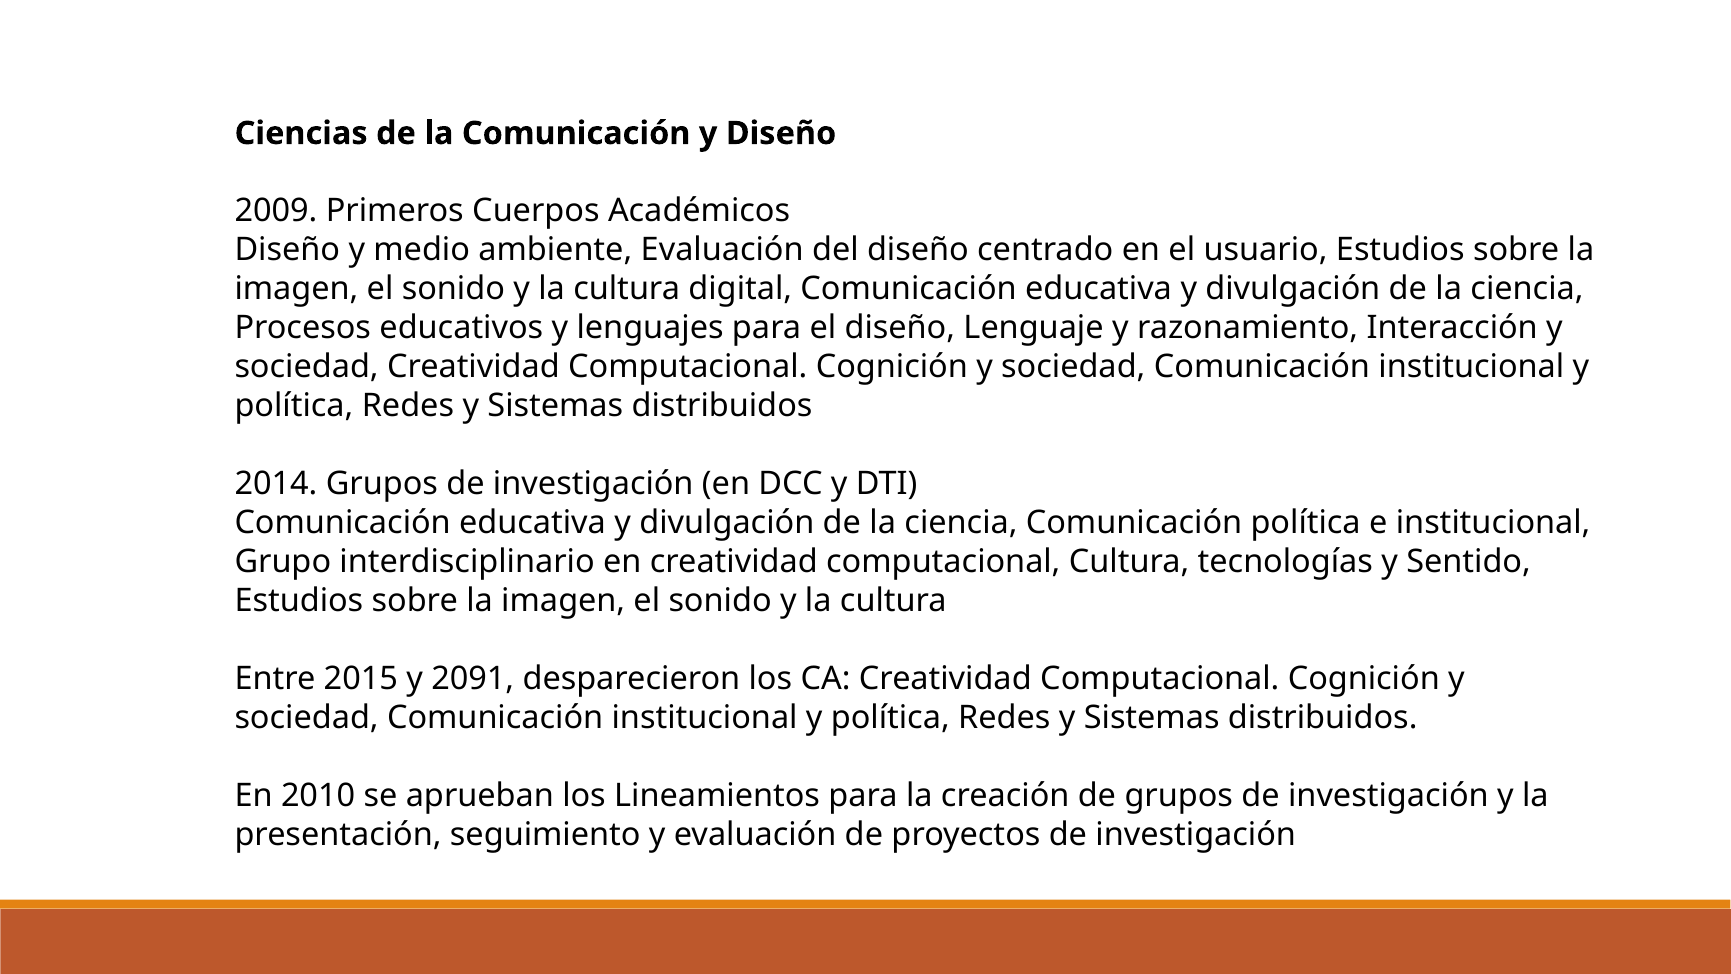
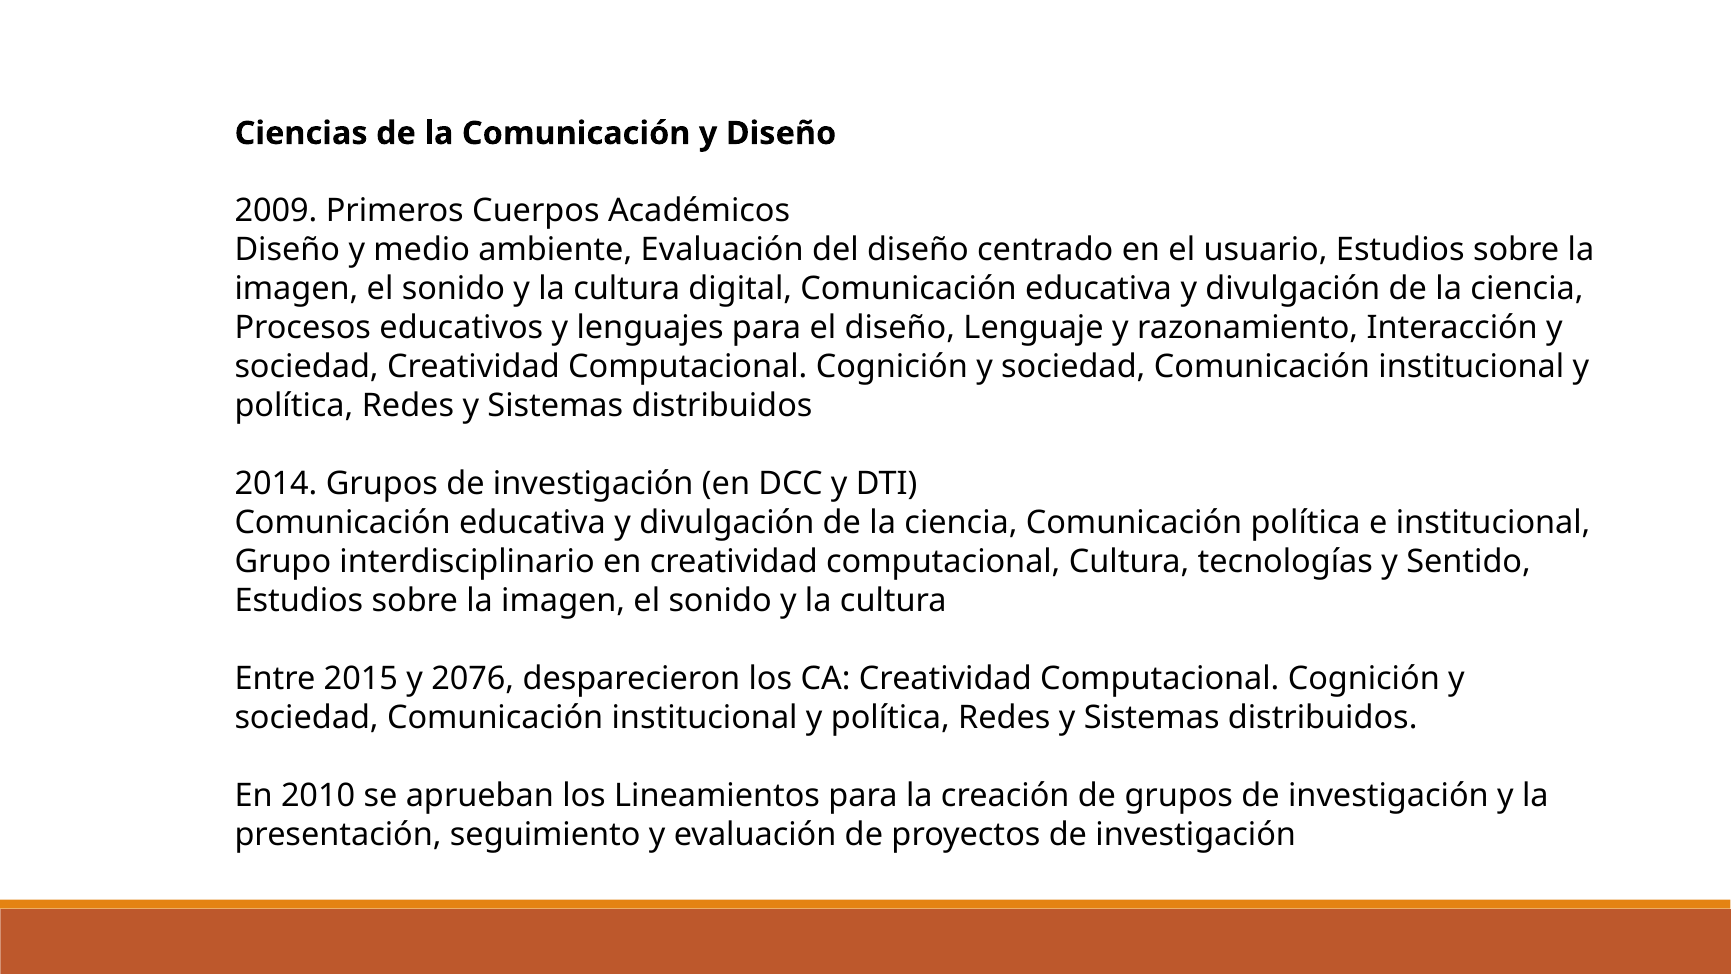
2091: 2091 -> 2076
